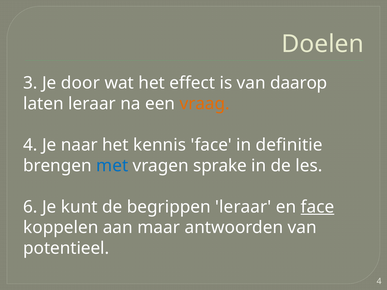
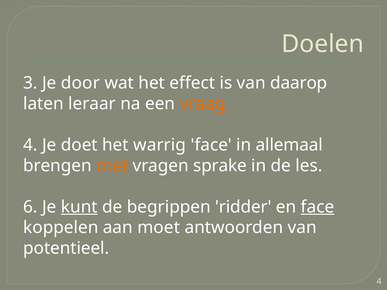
naar: naar -> doet
kennis: kennis -> warrig
definitie: definitie -> allemaal
met colour: blue -> orange
kunt underline: none -> present
begrippen leraar: leraar -> ridder
maar: maar -> moet
